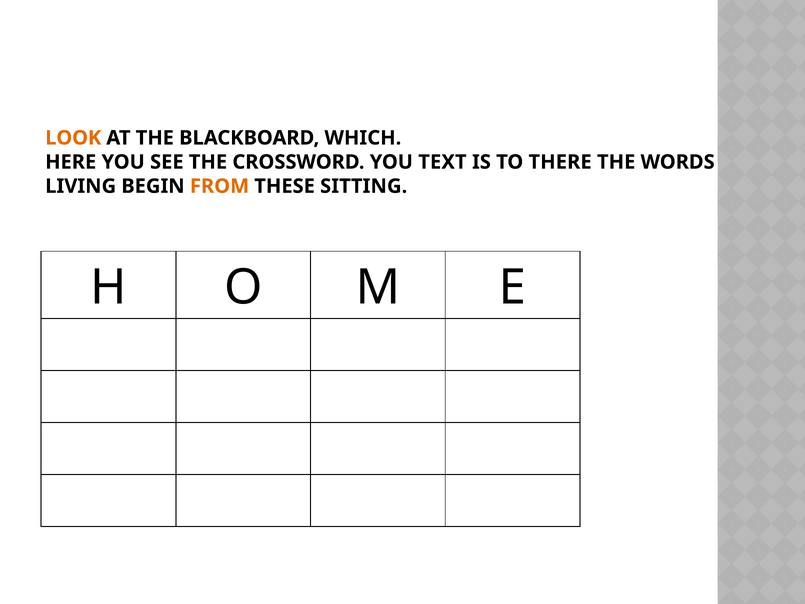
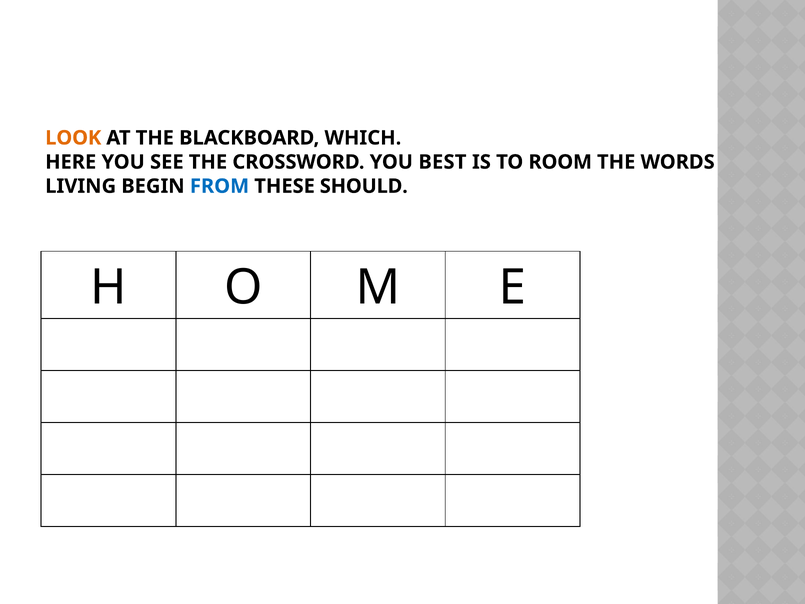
TEXT: TEXT -> BEST
THERE: THERE -> ROOM
FROM colour: orange -> blue
SITTING: SITTING -> SHOULD
